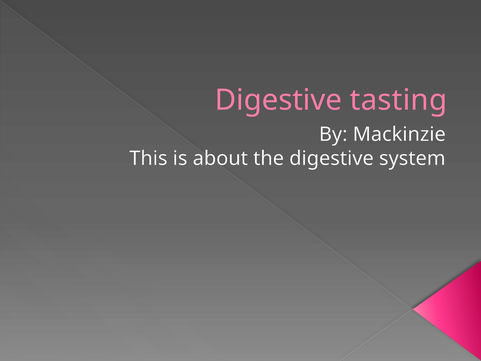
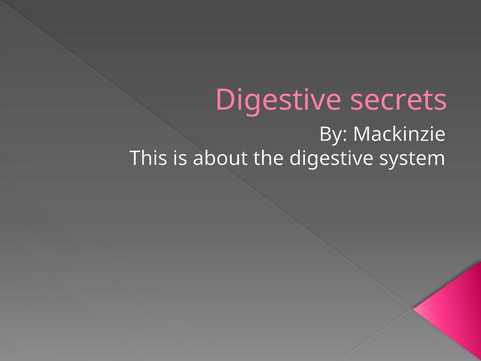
tasting: tasting -> secrets
